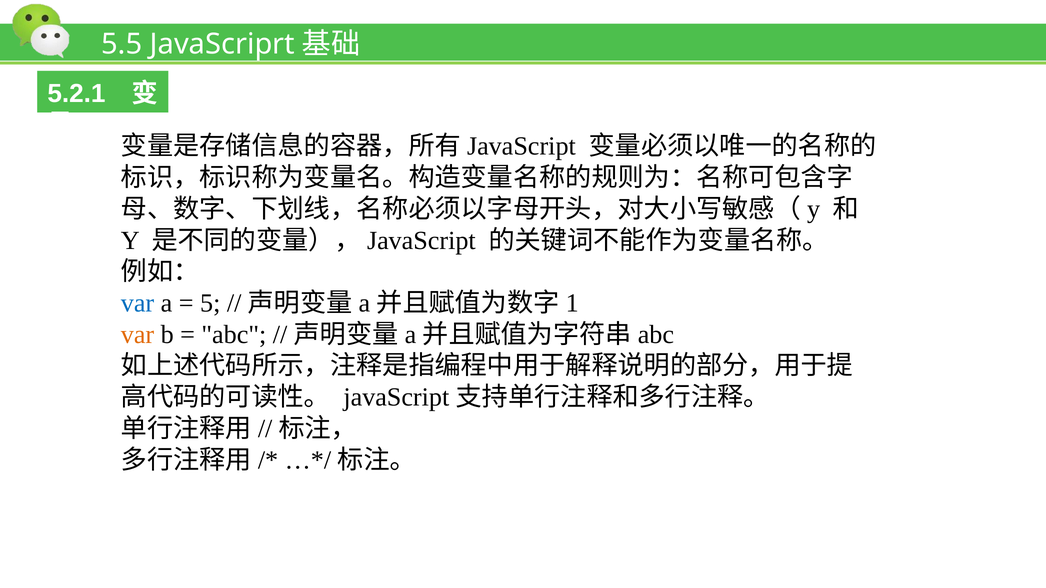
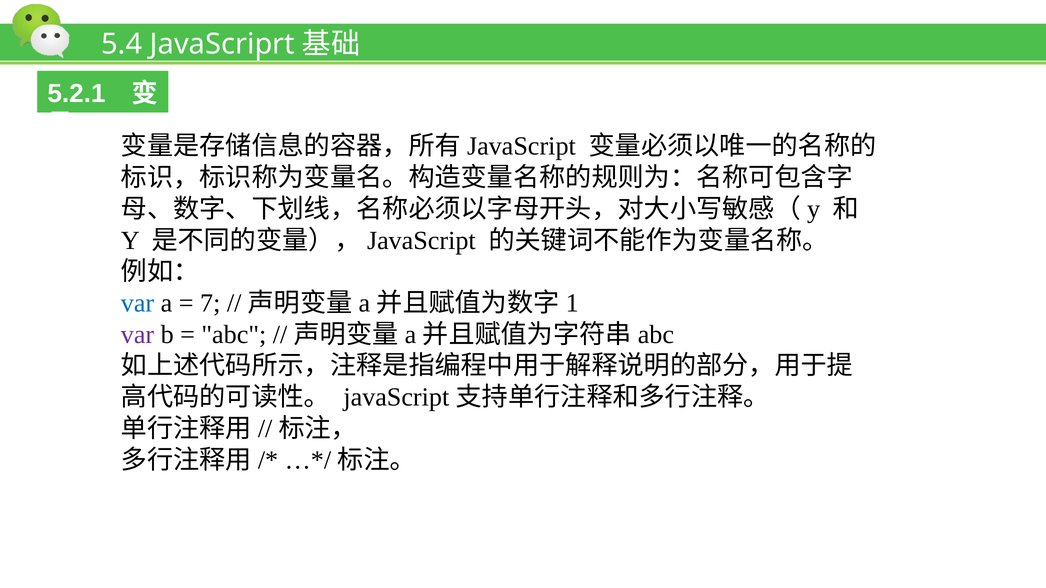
5.5: 5.5 -> 5.4
5: 5 -> 7
var at (138, 335) colour: orange -> purple
